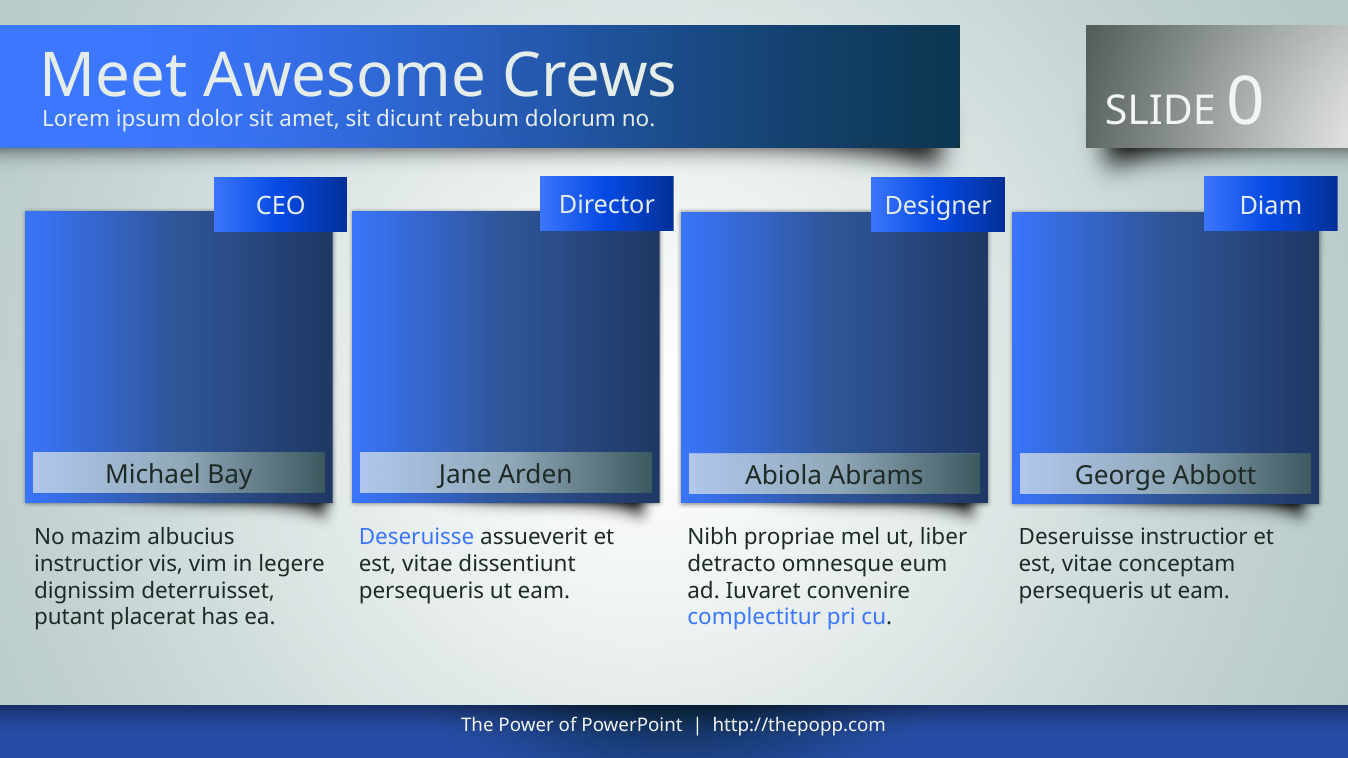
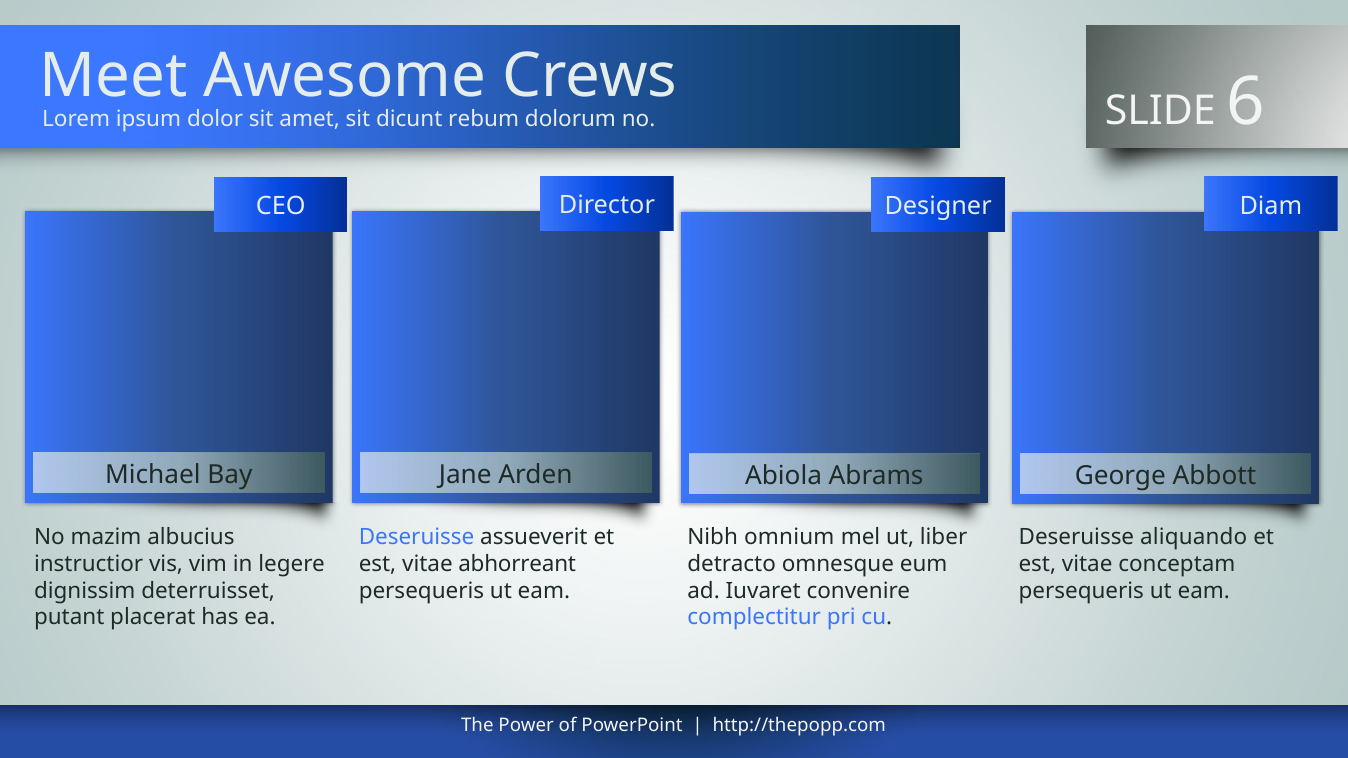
0: 0 -> 6
propriae: propriae -> omnium
Deseruisse instructior: instructior -> aliquando
dissentiunt: dissentiunt -> abhorreant
